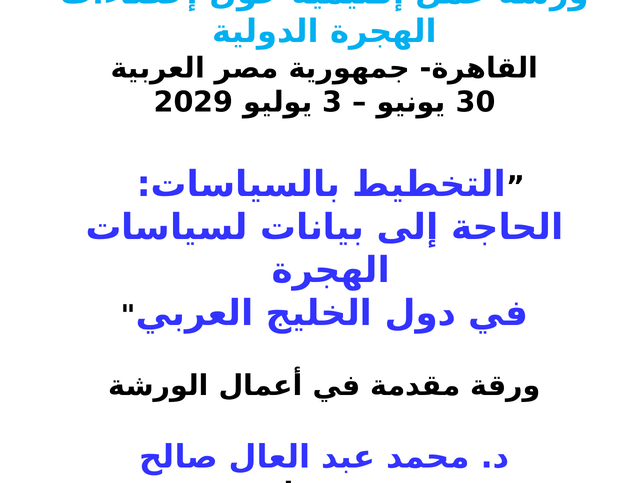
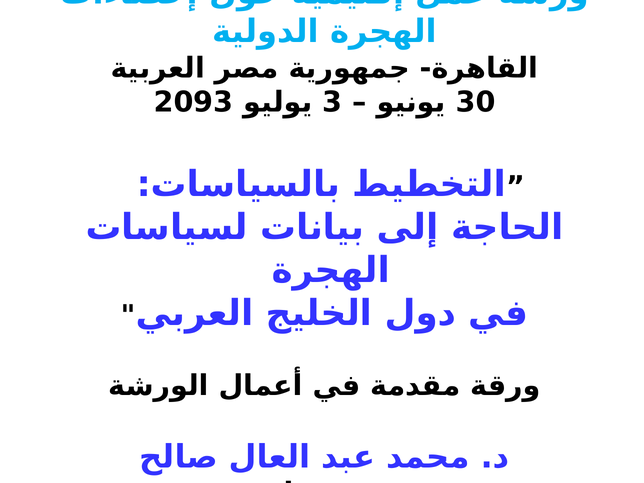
2029: 2029 -> 2093
